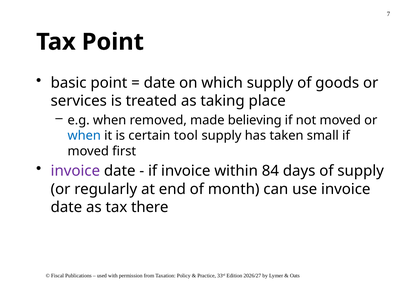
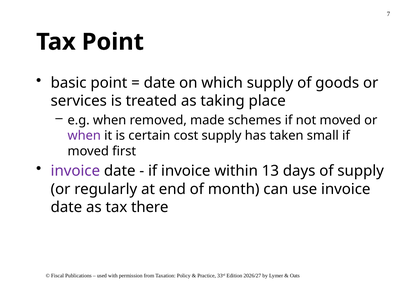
believing: believing -> schemes
when at (84, 136) colour: blue -> purple
tool: tool -> cost
84: 84 -> 13
